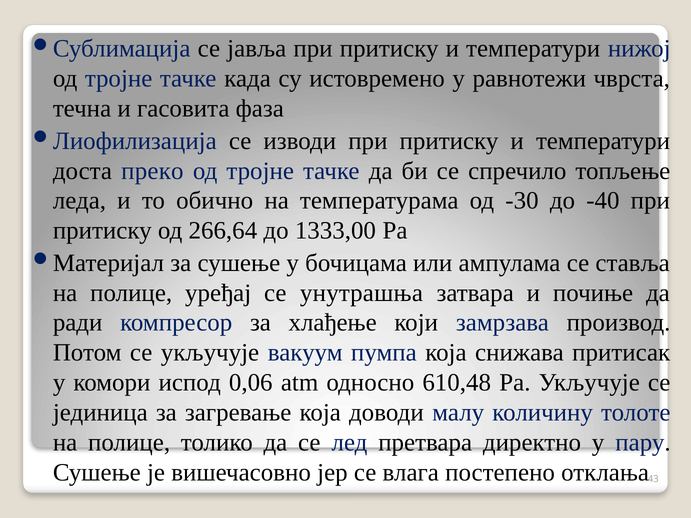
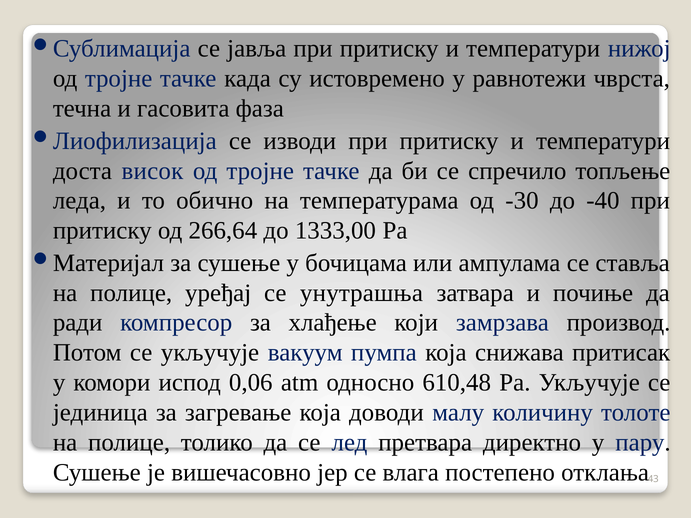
преко: преко -> висок
